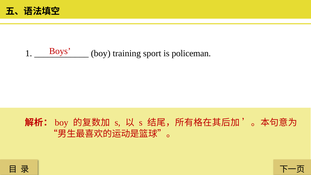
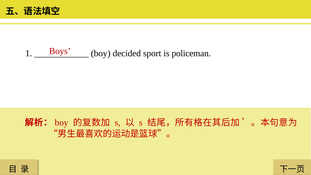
training: training -> decided
